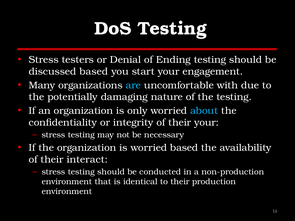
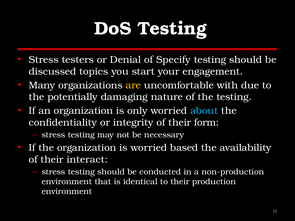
Ending: Ending -> Specify
discussed based: based -> topics
are colour: light blue -> yellow
their your: your -> form
